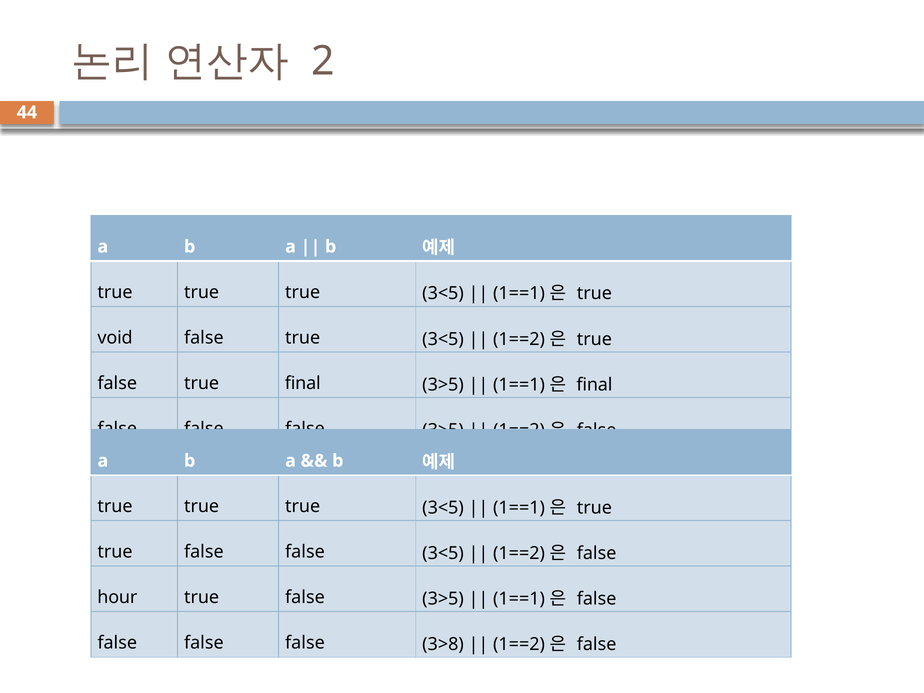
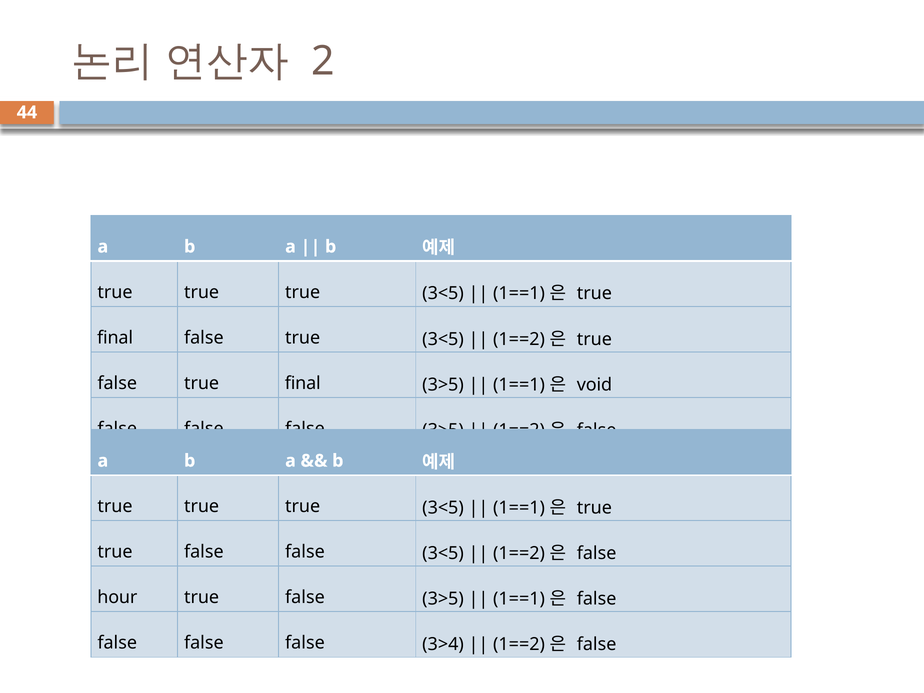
void at (115, 338): void -> final
final at (594, 385): final -> void
3>8: 3>8 -> 3>4
